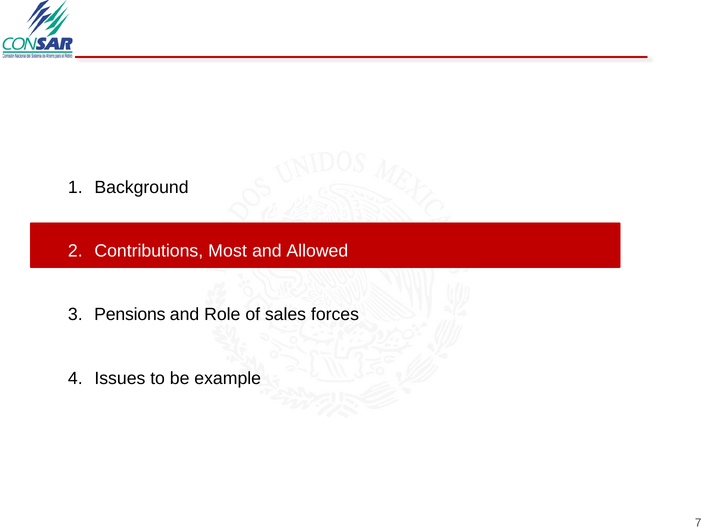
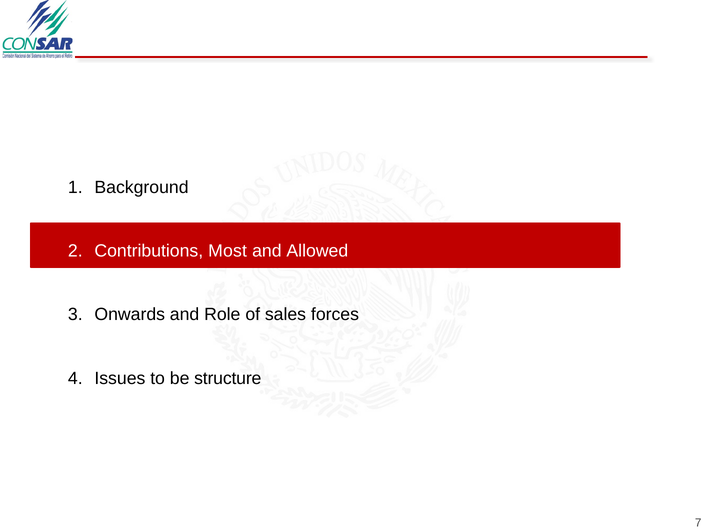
Pensions: Pensions -> Onwards
example: example -> structure
